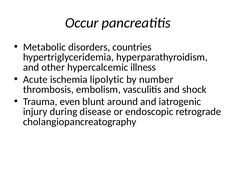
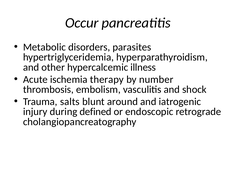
countries: countries -> parasites
lipolytic: lipolytic -> therapy
even: even -> salts
disease: disease -> defined
